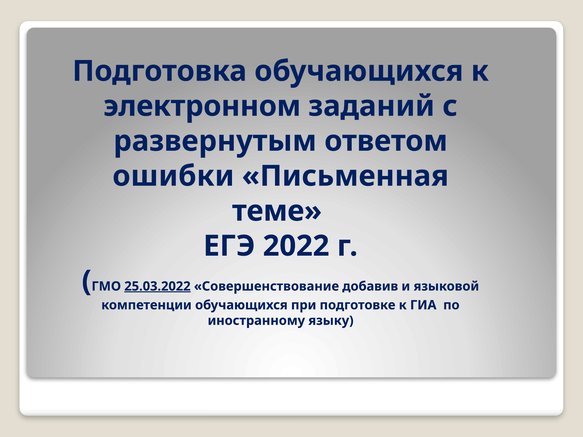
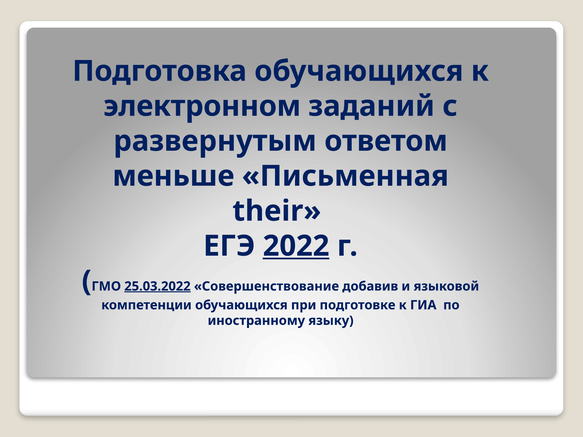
ошибки: ошибки -> меньше
теме: теме -> their
2022 underline: none -> present
